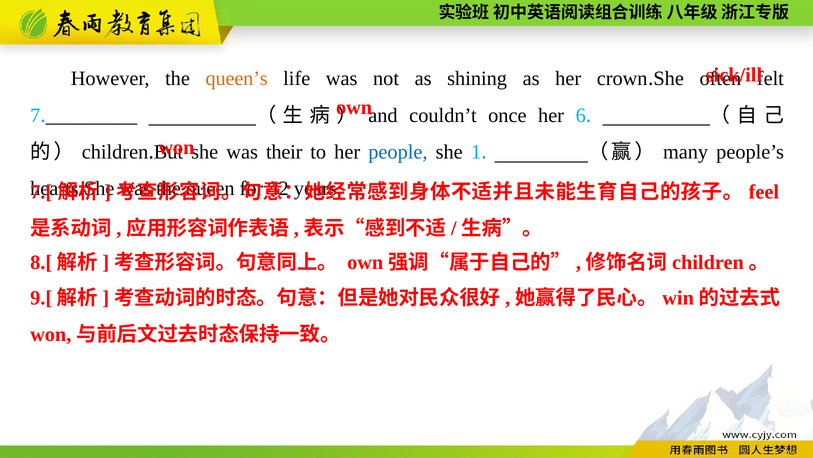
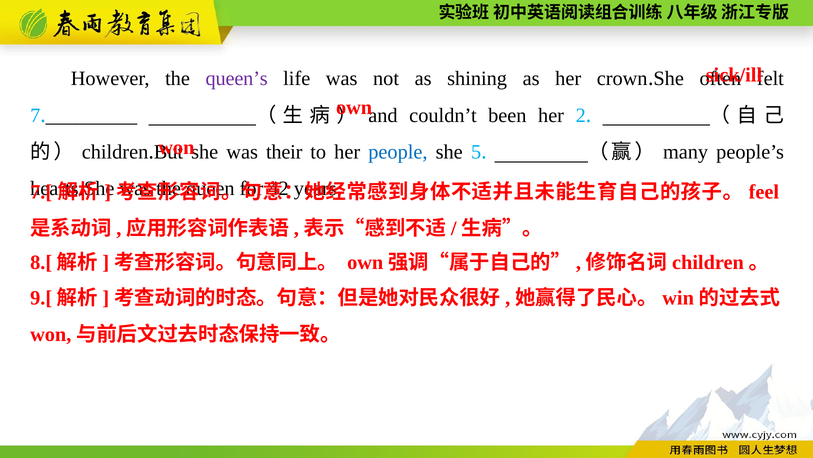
queen’s colour: orange -> purple
once: once -> been
6: 6 -> 2
1: 1 -> 5
